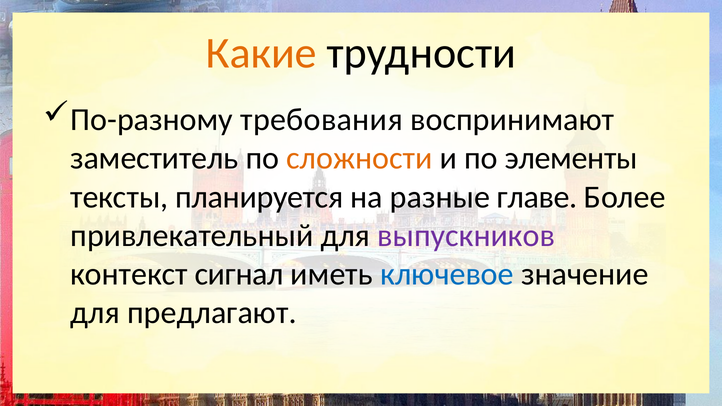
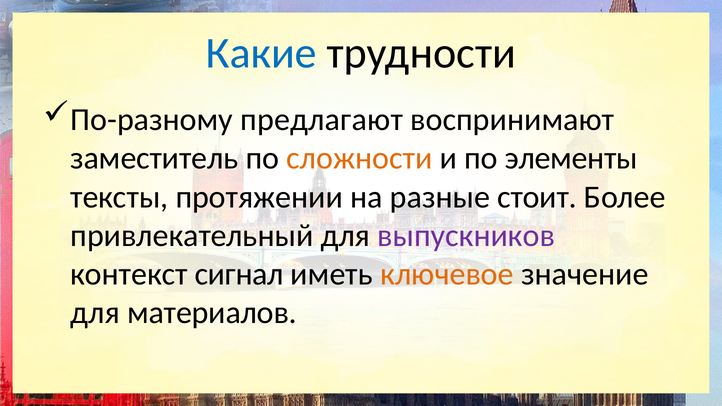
Какие colour: orange -> blue
требования: требования -> предлагают
планируется: планируется -> протяжении
главе: главе -> стоит
ключевое colour: blue -> orange
предлагают: предлагают -> материалов
